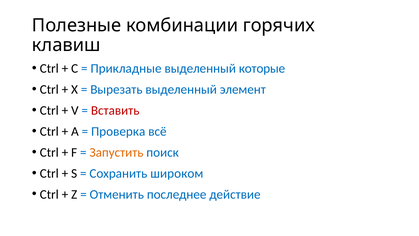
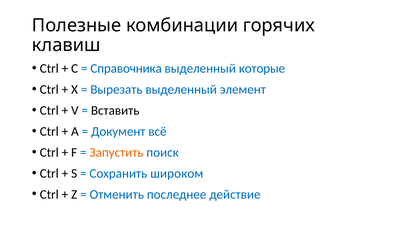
Прикладные: Прикладные -> Справочника
Вставить colour: red -> black
Проверка: Проверка -> Документ
